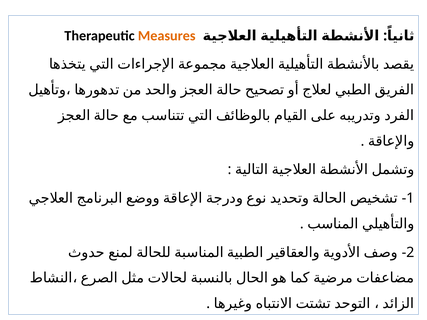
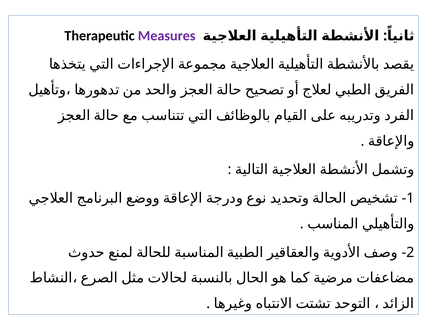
Measures colour: orange -> purple
